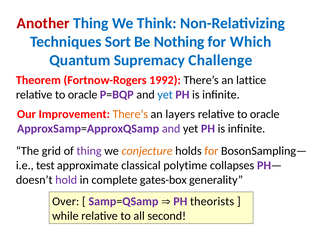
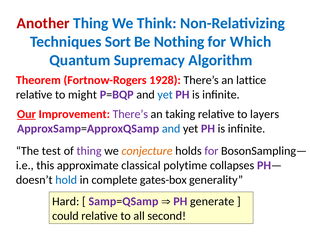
Challenge: Challenge -> Algorithm
1992: 1992 -> 1928
oracle at (83, 95): oracle -> might
Our underline: none -> present
There’s at (130, 114) colour: orange -> purple
layers: layers -> taking
oracle at (265, 114): oracle -> layers
and at (171, 129) colour: purple -> blue
grid: grid -> test
for at (211, 151) colour: orange -> purple
test: test -> this
hold colour: purple -> blue
Over: Over -> Hard
theorists: theorists -> generate
while: while -> could
